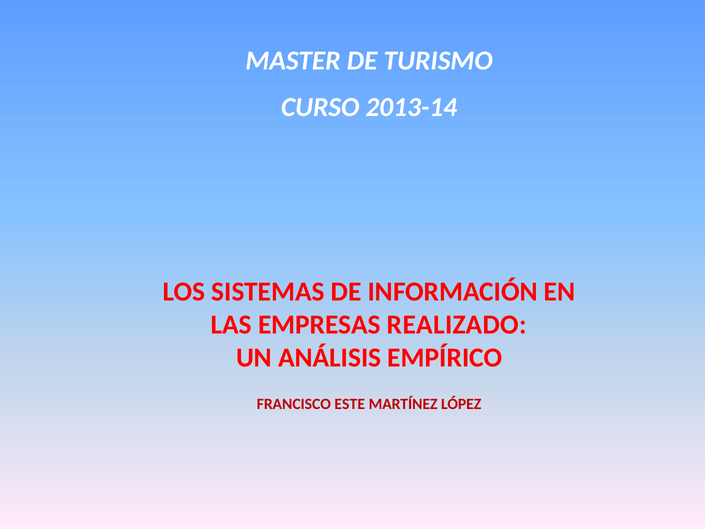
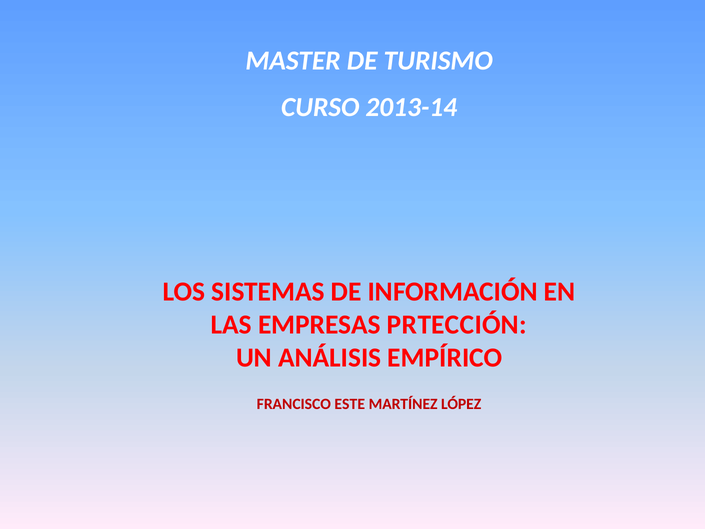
REALIZADO: REALIZADO -> PRTECCIÓN
